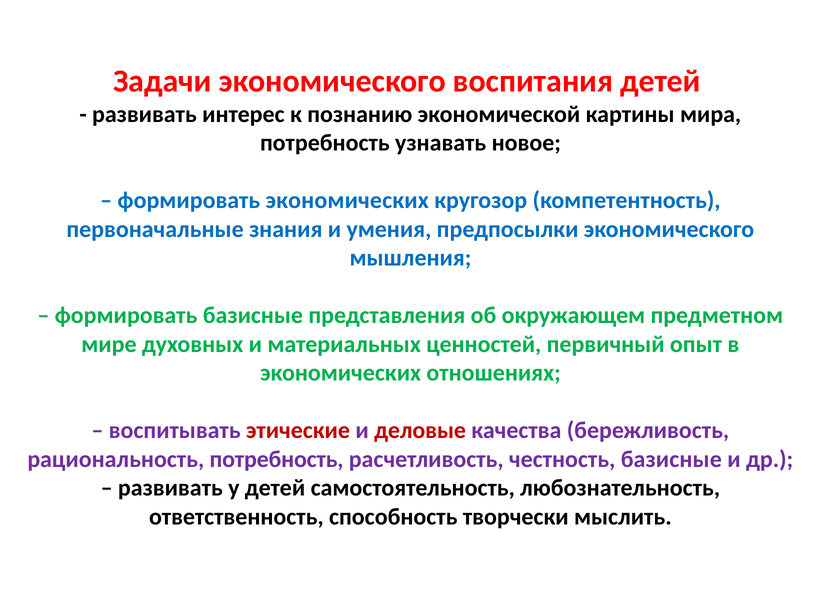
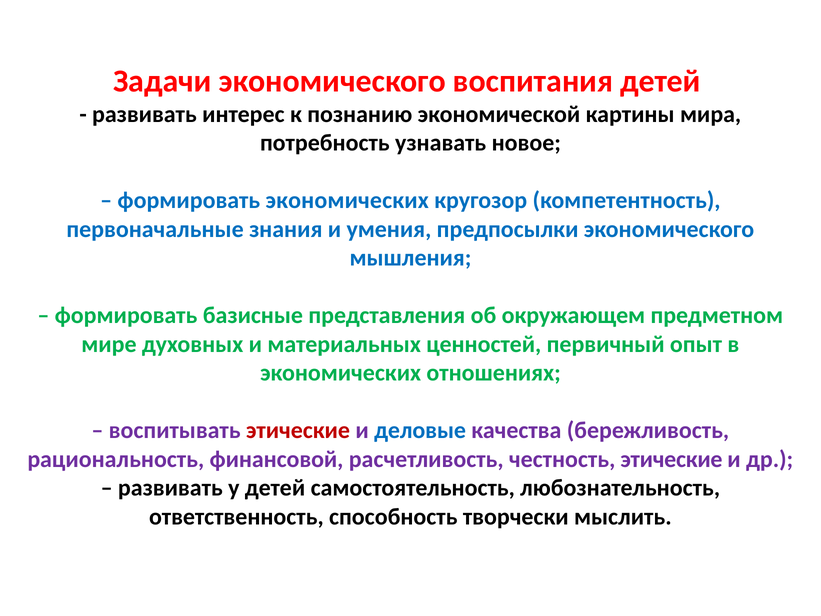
деловые colour: red -> blue
рациональность потребность: потребность -> финансовой
честность базисные: базисные -> этические
